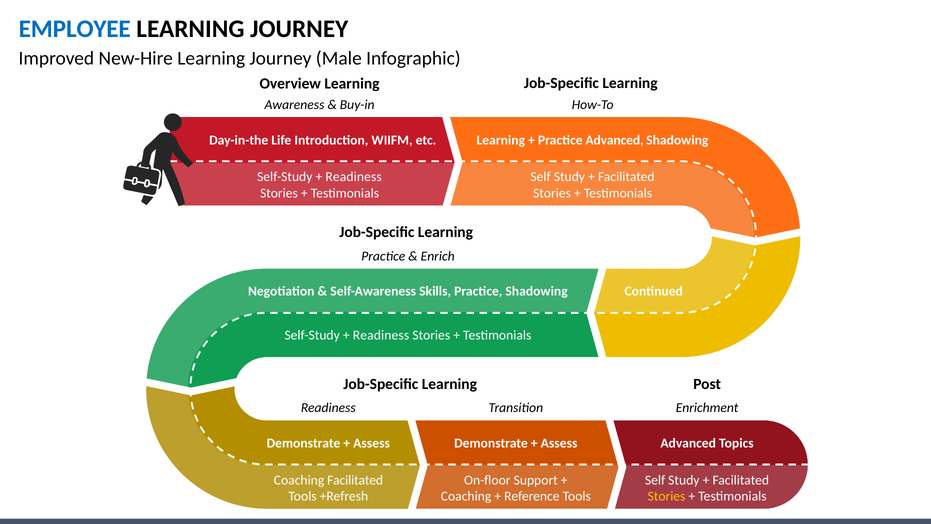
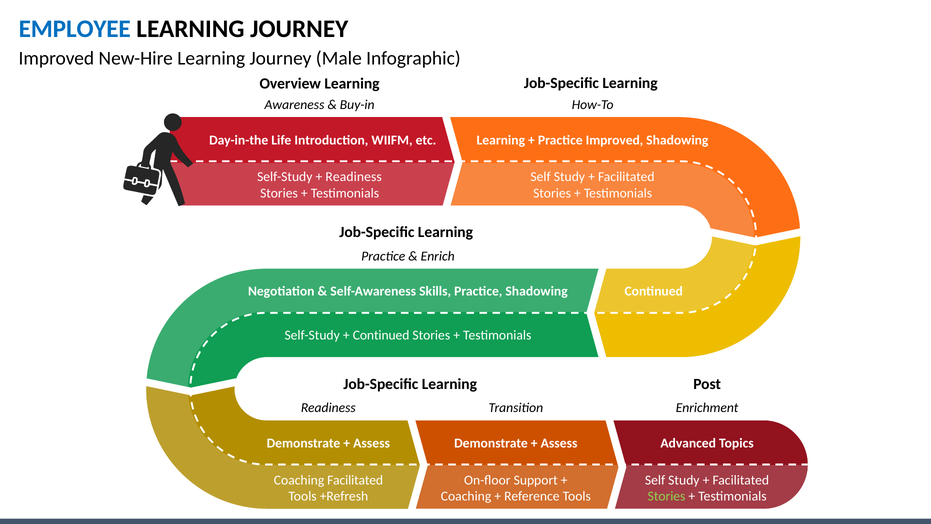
Practice Advanced: Advanced -> Improved
Readiness at (381, 335): Readiness -> Continued
Stories at (667, 496) colour: yellow -> light green
